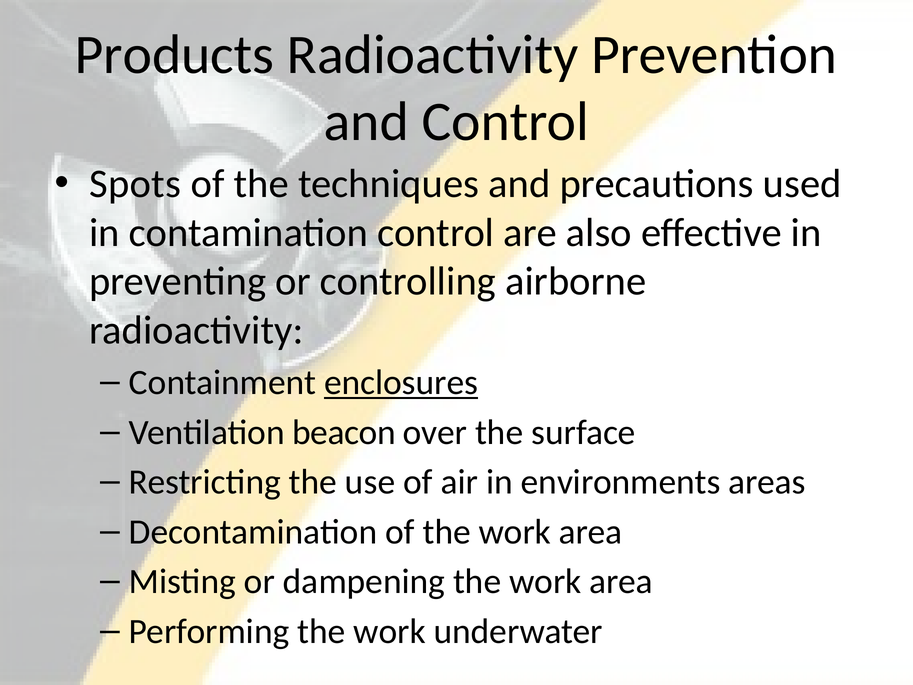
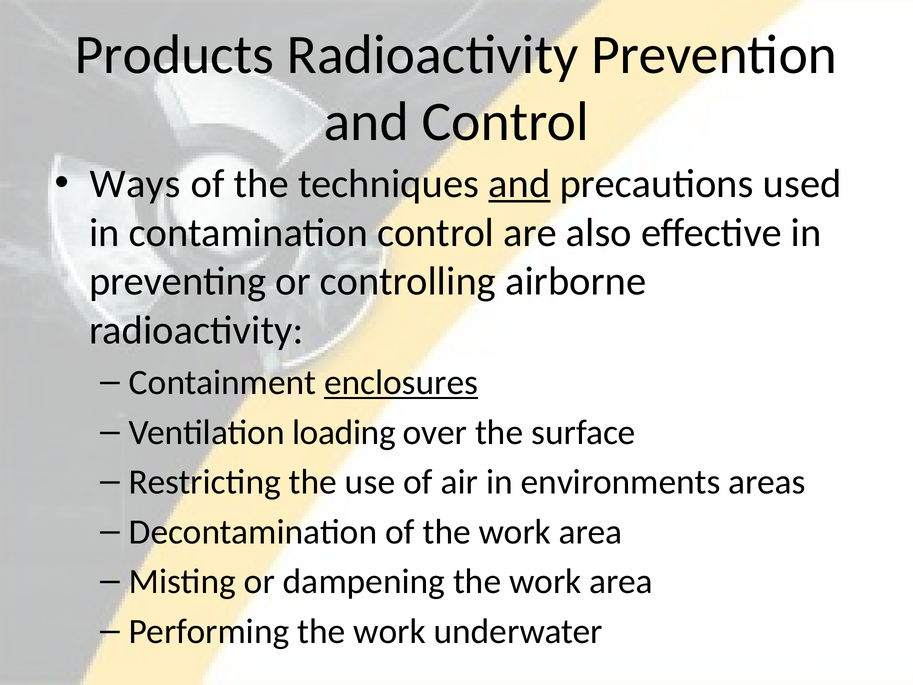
Spots: Spots -> Ways
and at (519, 184) underline: none -> present
beacon: beacon -> loading
